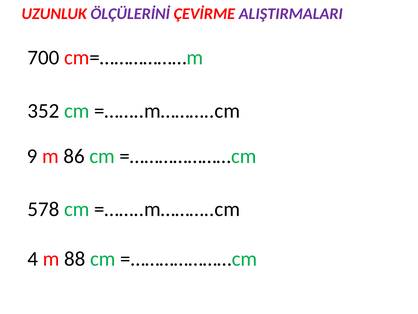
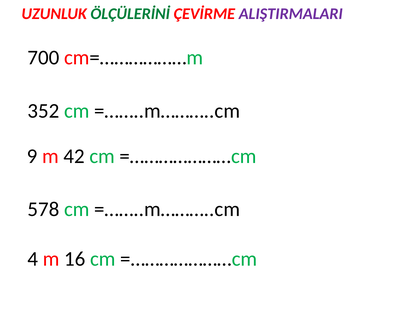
ÖLÇÜLERİNİ colour: purple -> green
86: 86 -> 42
88: 88 -> 16
